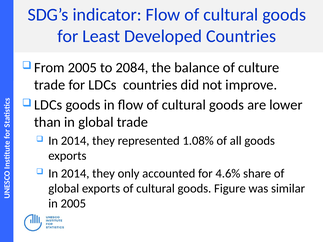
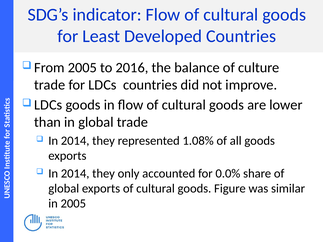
2084: 2084 -> 2016
4.6%: 4.6% -> 0.0%
